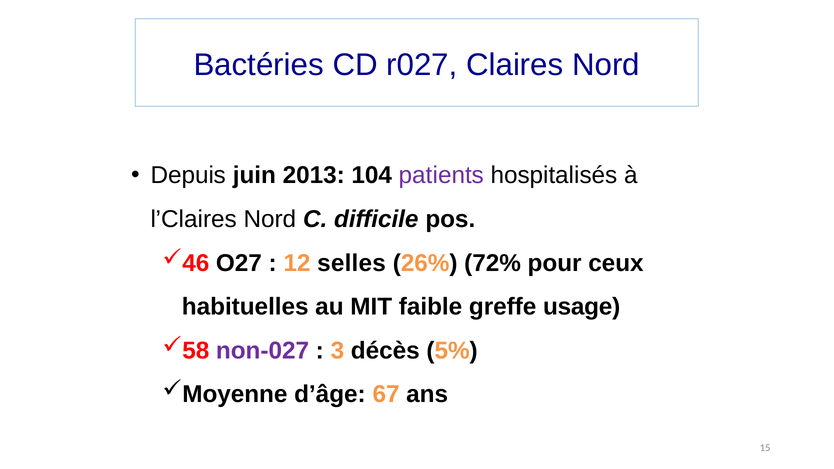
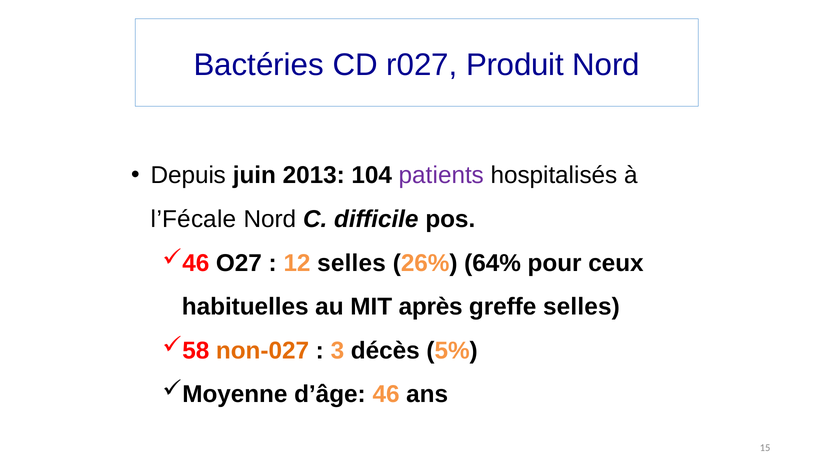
Claires: Claires -> Produit
l’Claires: l’Claires -> l’Fécale
72%: 72% -> 64%
faible: faible -> après
greffe usage: usage -> selles
non-027 colour: purple -> orange
67: 67 -> 46
